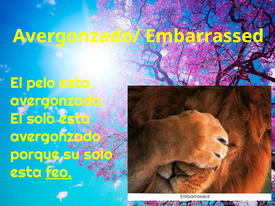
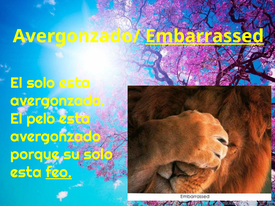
Embarrassed underline: none -> present
El pelo: pelo -> solo
El solo: solo -> pelo
